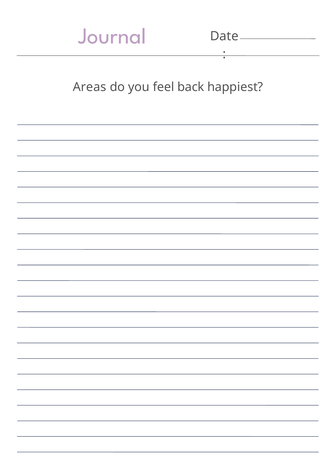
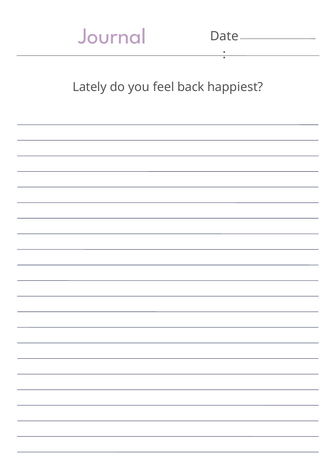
Areas: Areas -> Lately
